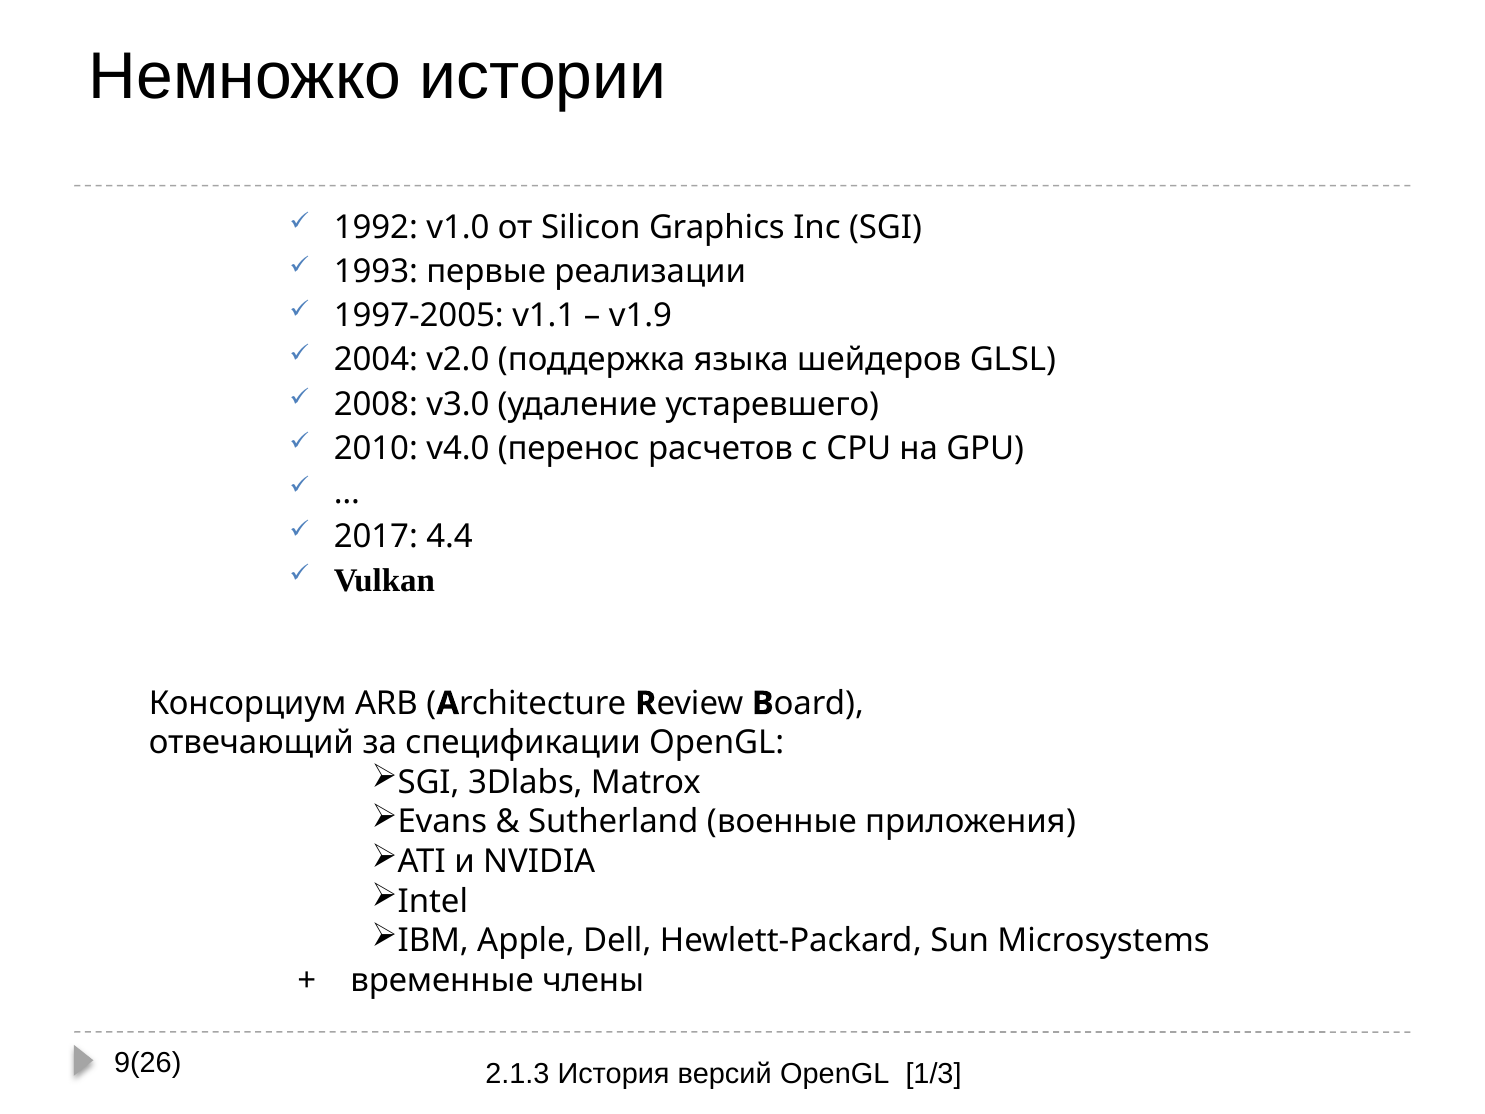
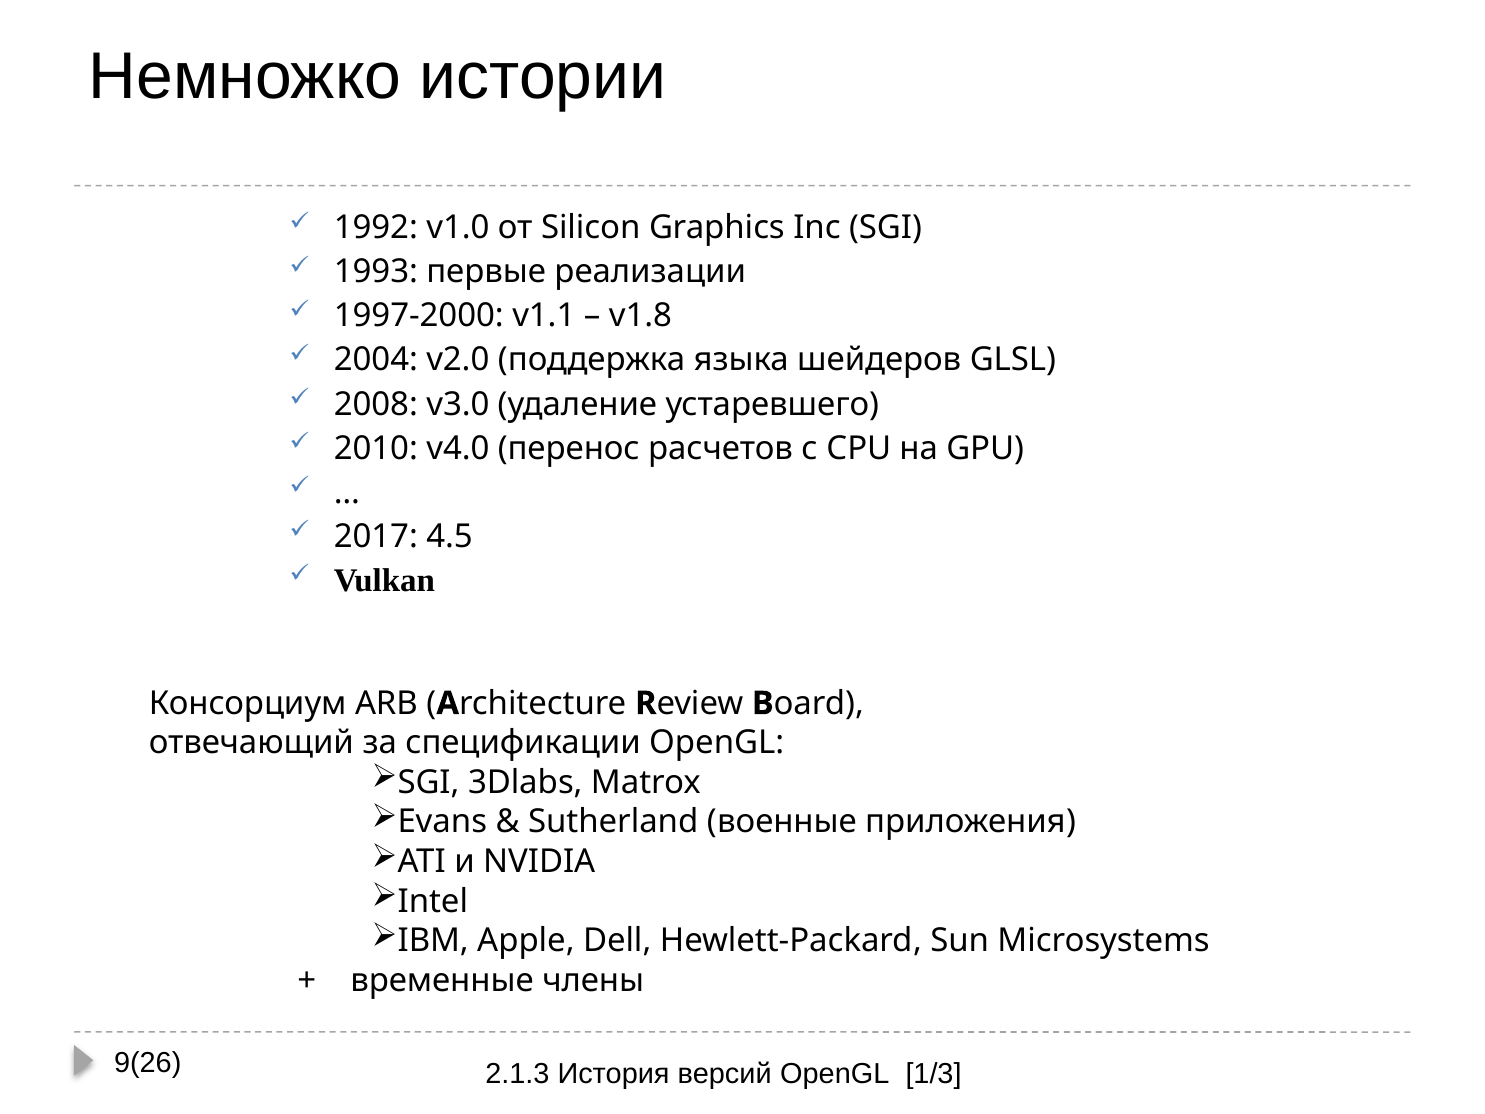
1997-2005: 1997-2005 -> 1997-2000
v1.9: v1.9 -> v1.8
4.4: 4.4 -> 4.5
